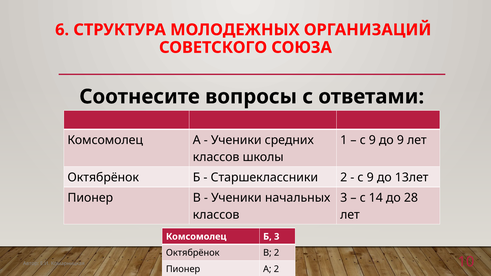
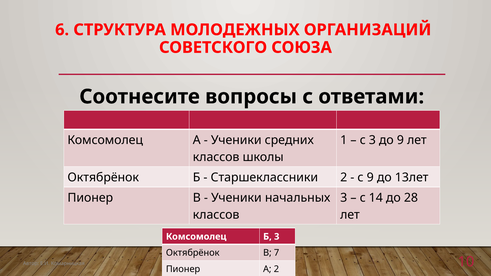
c 9: 9 -> 3
В 2: 2 -> 7
